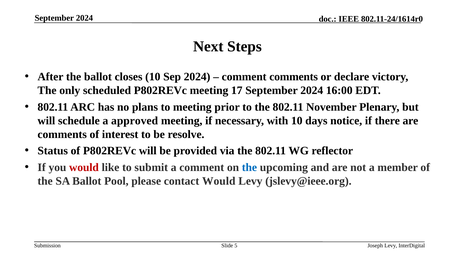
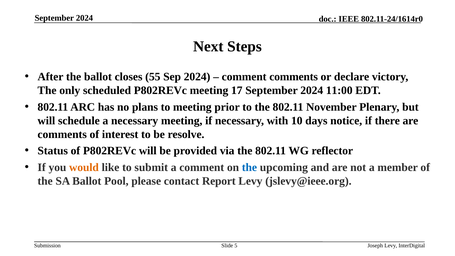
closes 10: 10 -> 55
16:00: 16:00 -> 11:00
a approved: approved -> necessary
would at (84, 167) colour: red -> orange
contact Would: Would -> Report
